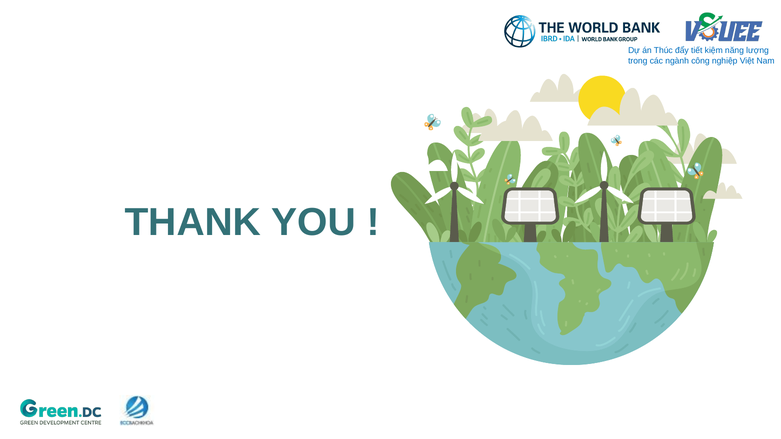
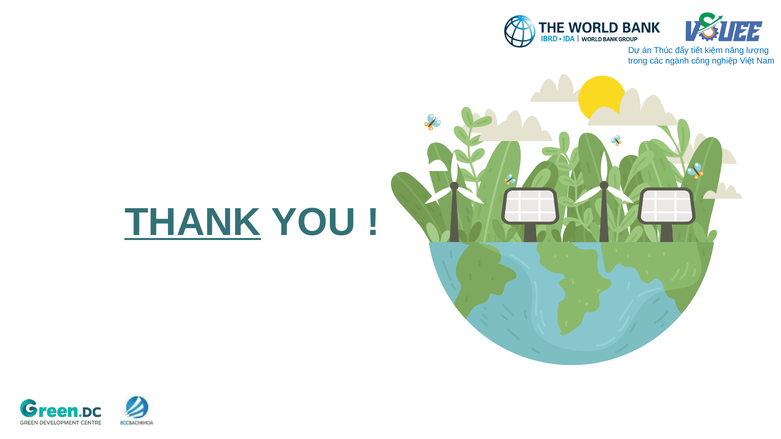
THANK underline: none -> present
